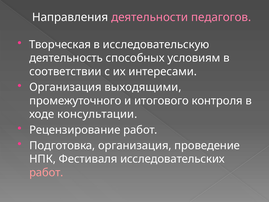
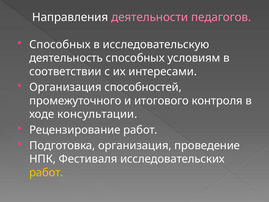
Творческая at (60, 45): Творческая -> Способных
выходящими: выходящими -> способностей
работ at (46, 172) colour: pink -> yellow
